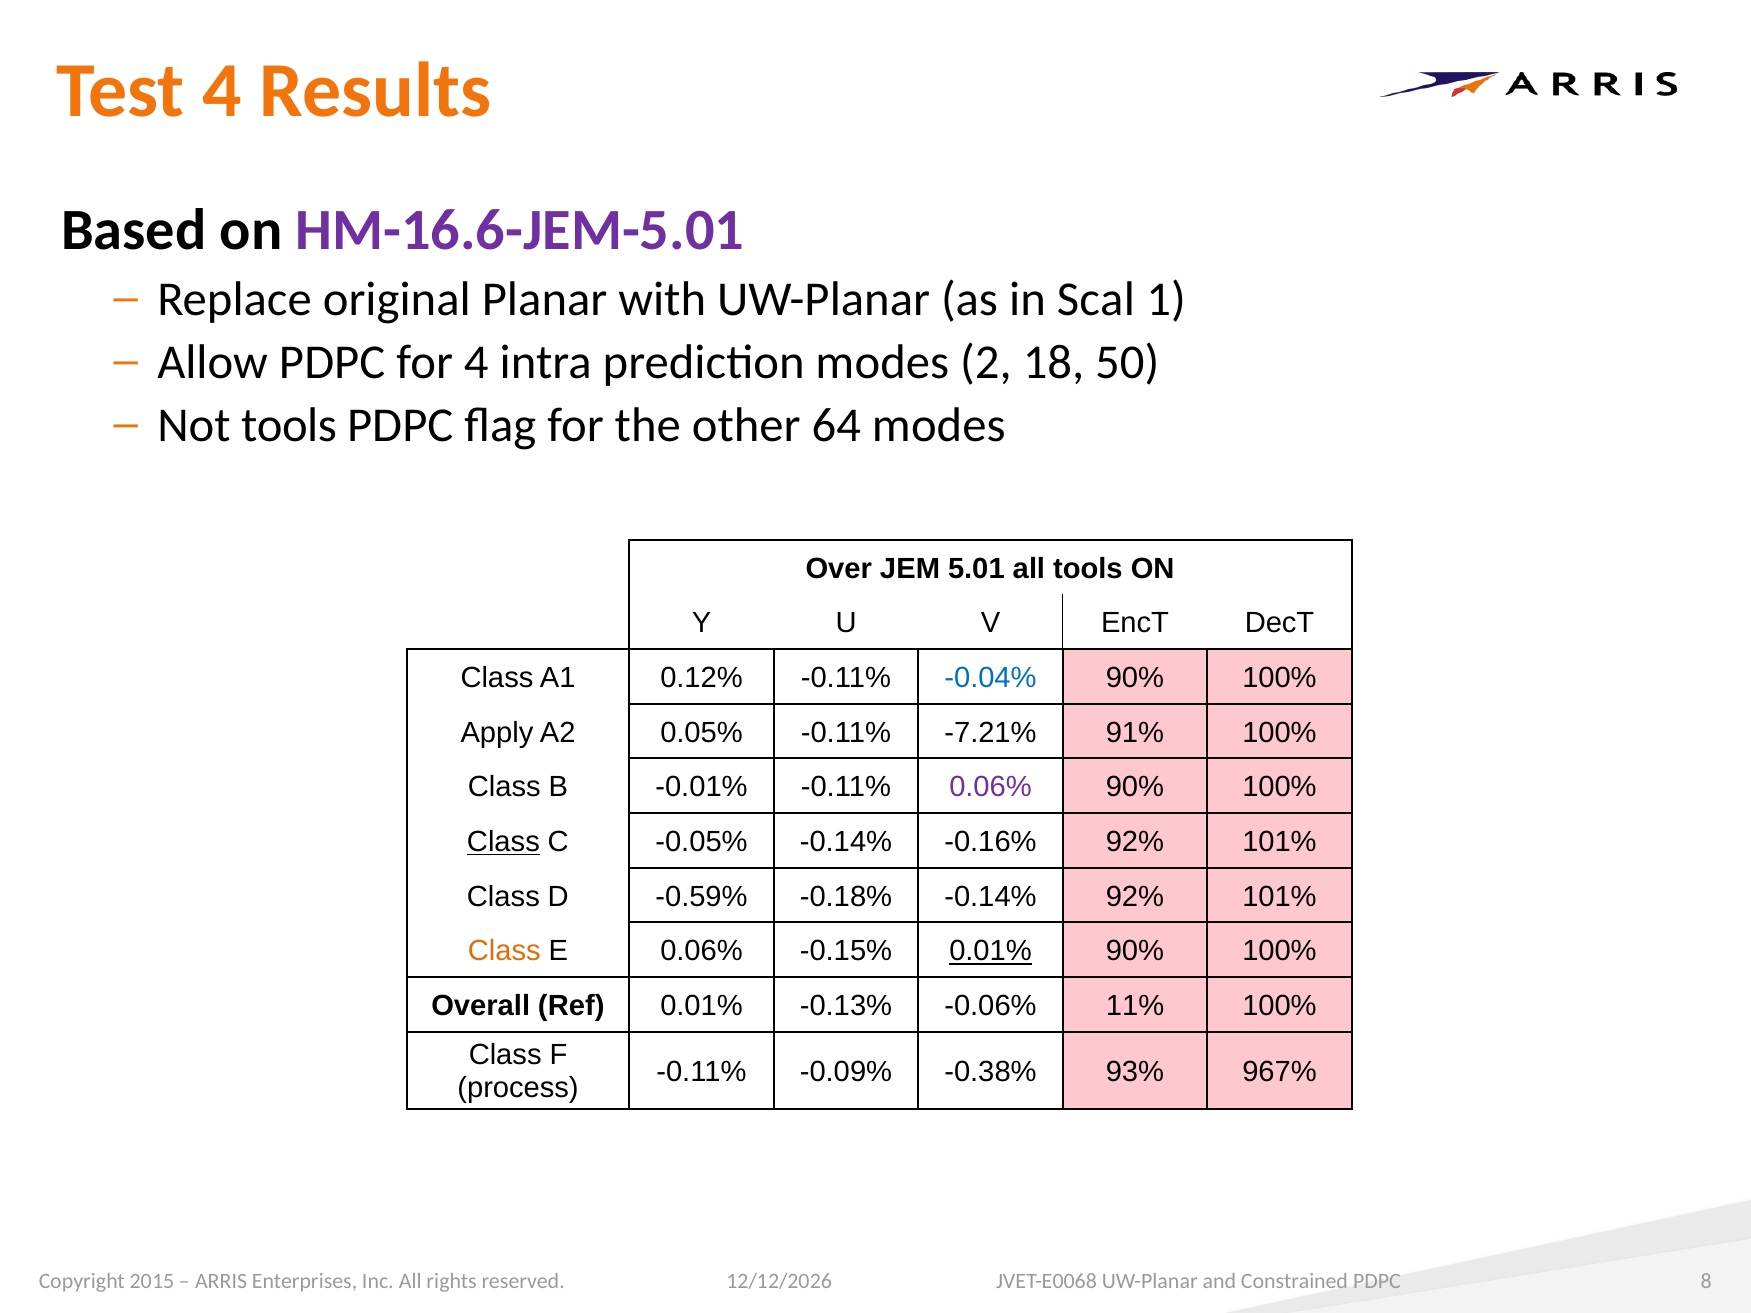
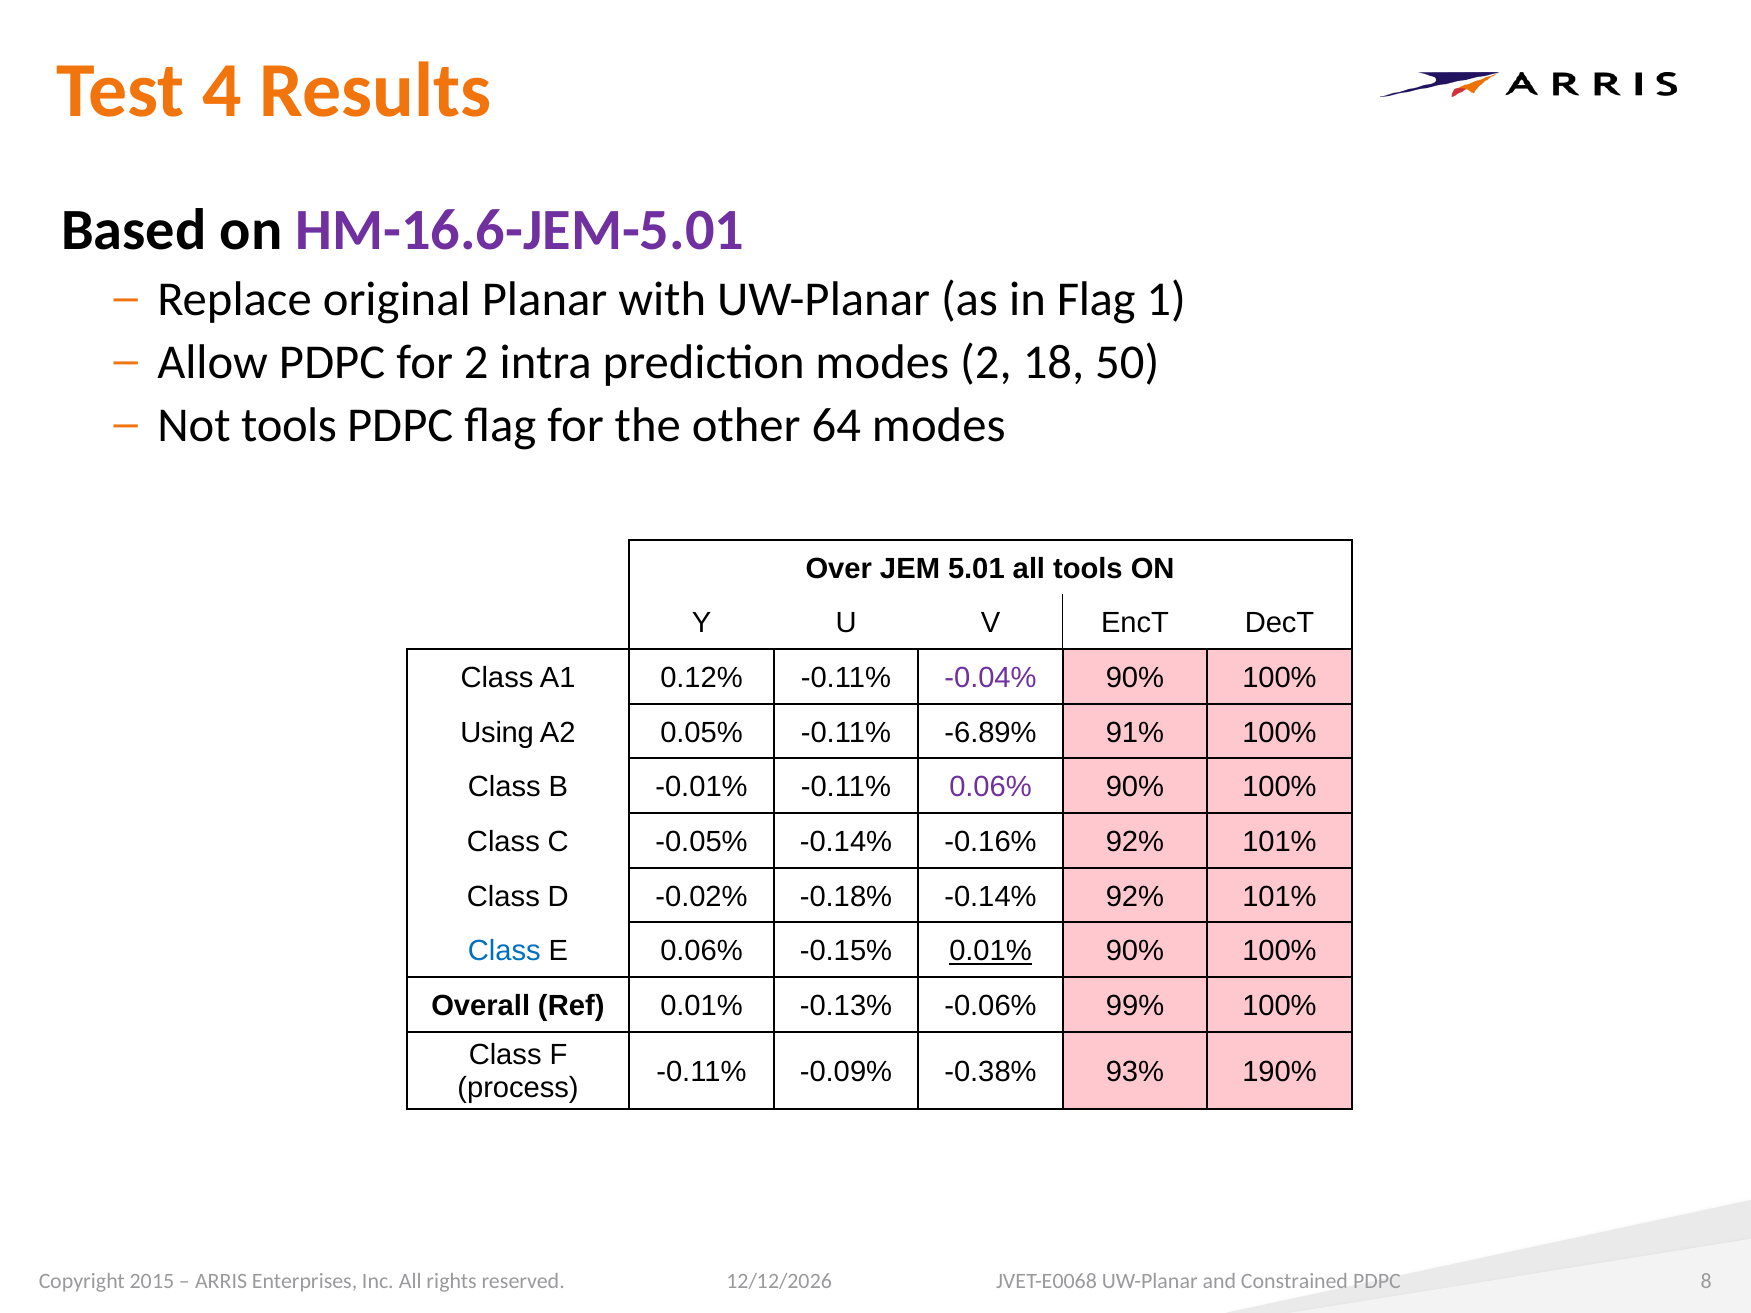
in Scal: Scal -> Flag
for 4: 4 -> 2
-0.04% colour: blue -> purple
Apply: Apply -> Using
-7.21%: -7.21% -> -6.89%
Class at (503, 842) underline: present -> none
-0.59%: -0.59% -> -0.02%
Class at (504, 951) colour: orange -> blue
11%: 11% -> 99%
967%: 967% -> 190%
